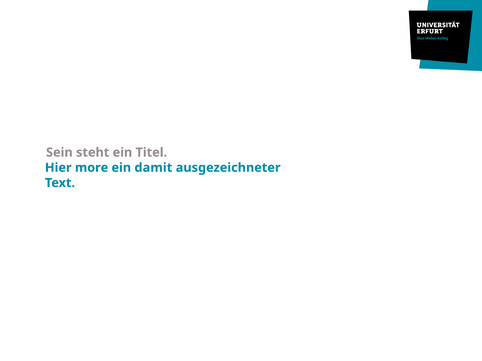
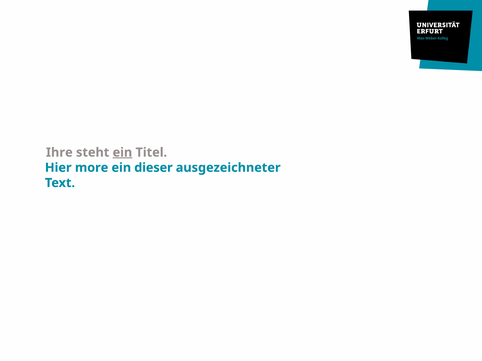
Sein: Sein -> Ihre
ein at (122, 153) underline: none -> present
damit: damit -> dieser
